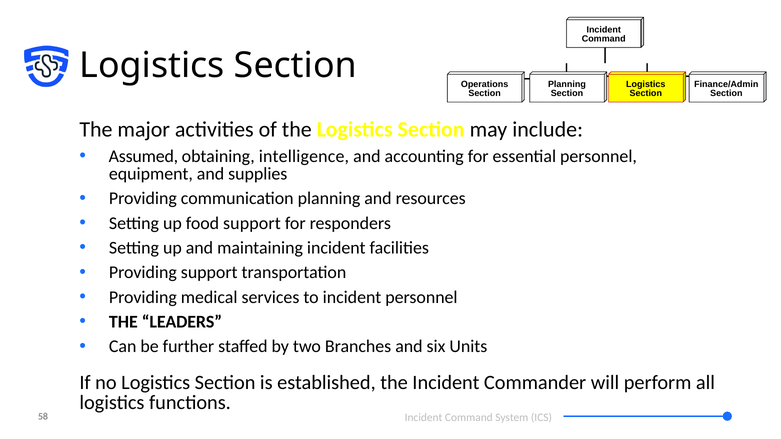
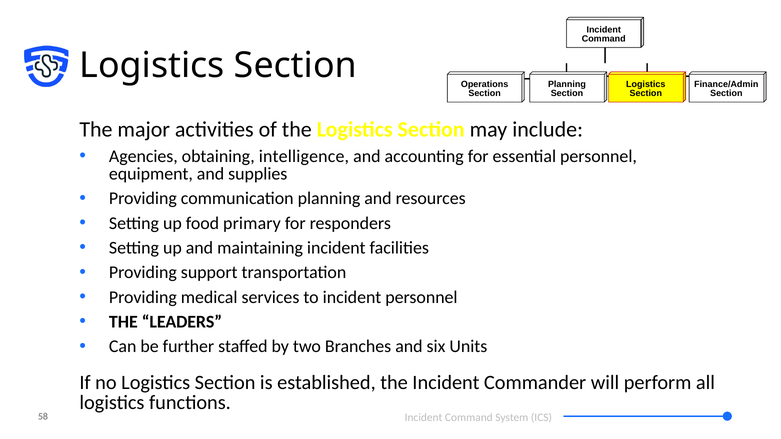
Assumed: Assumed -> Agencies
food support: support -> primary
